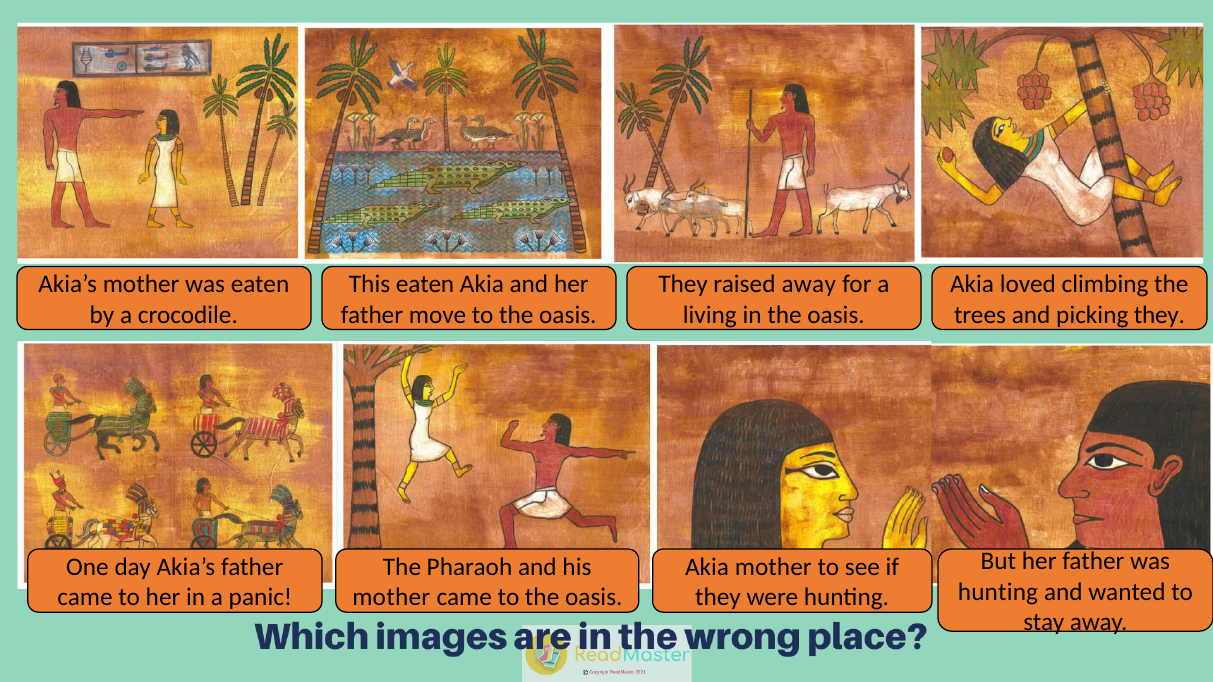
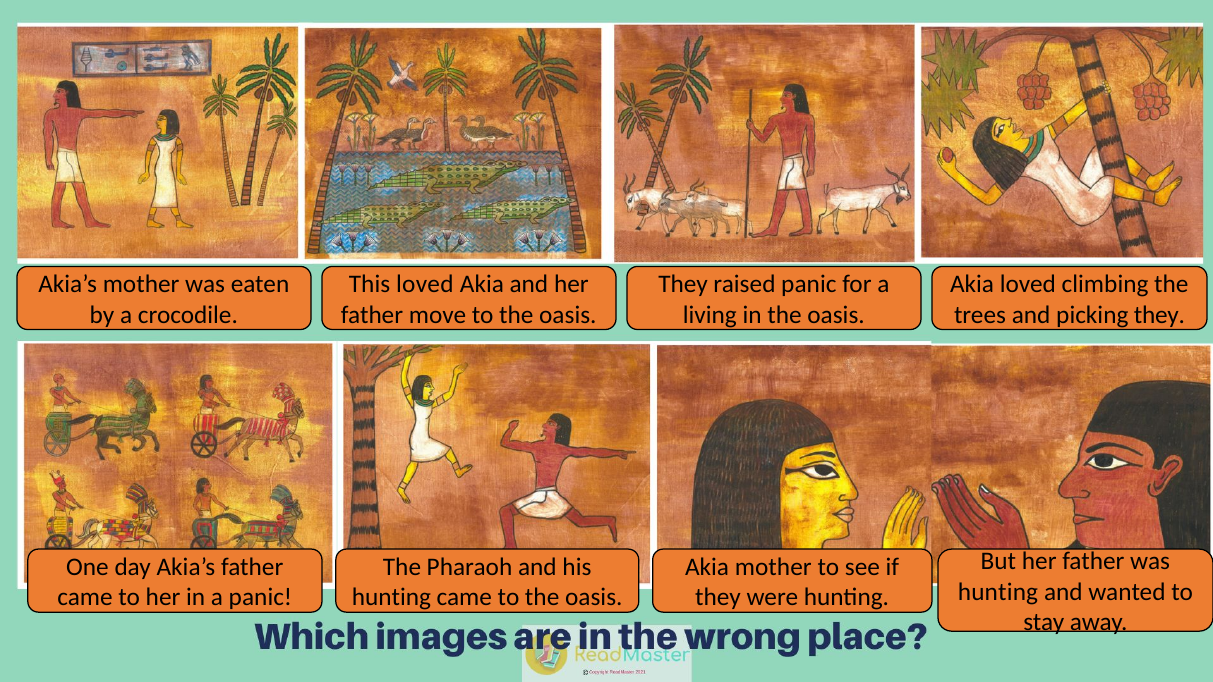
This eaten: eaten -> loved
raised away: away -> panic
mother at (391, 598): mother -> hunting
